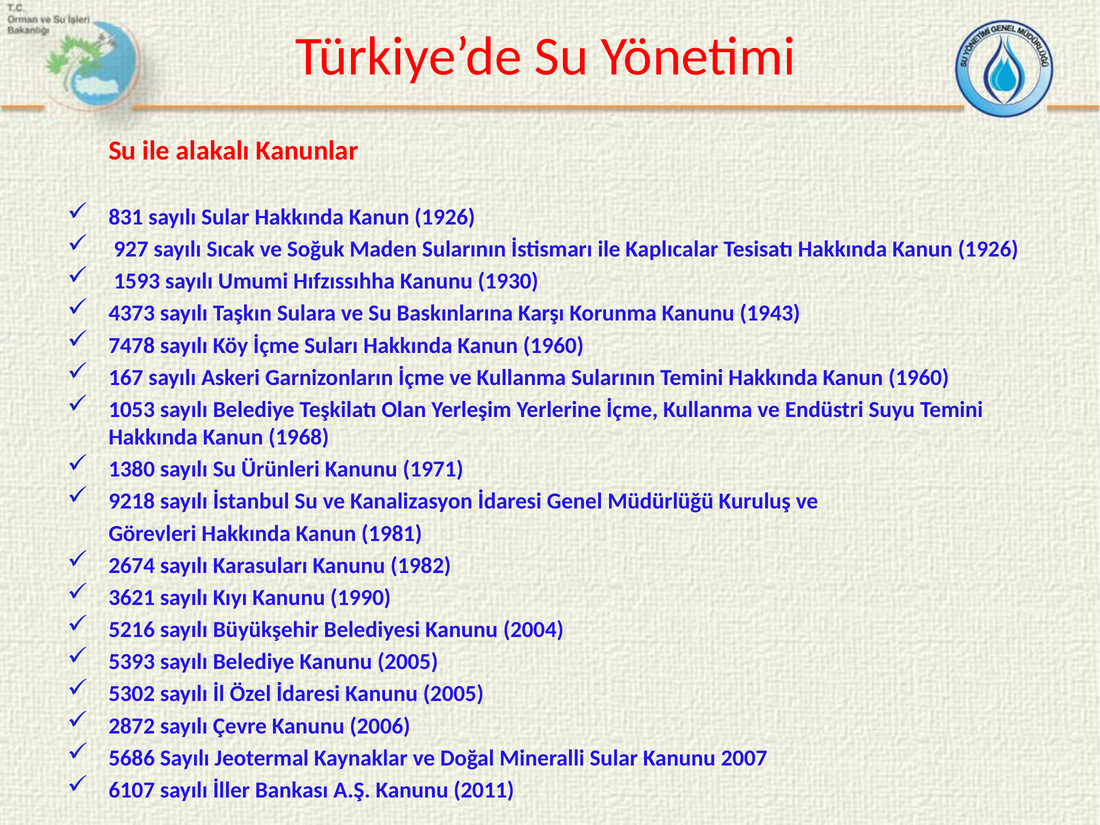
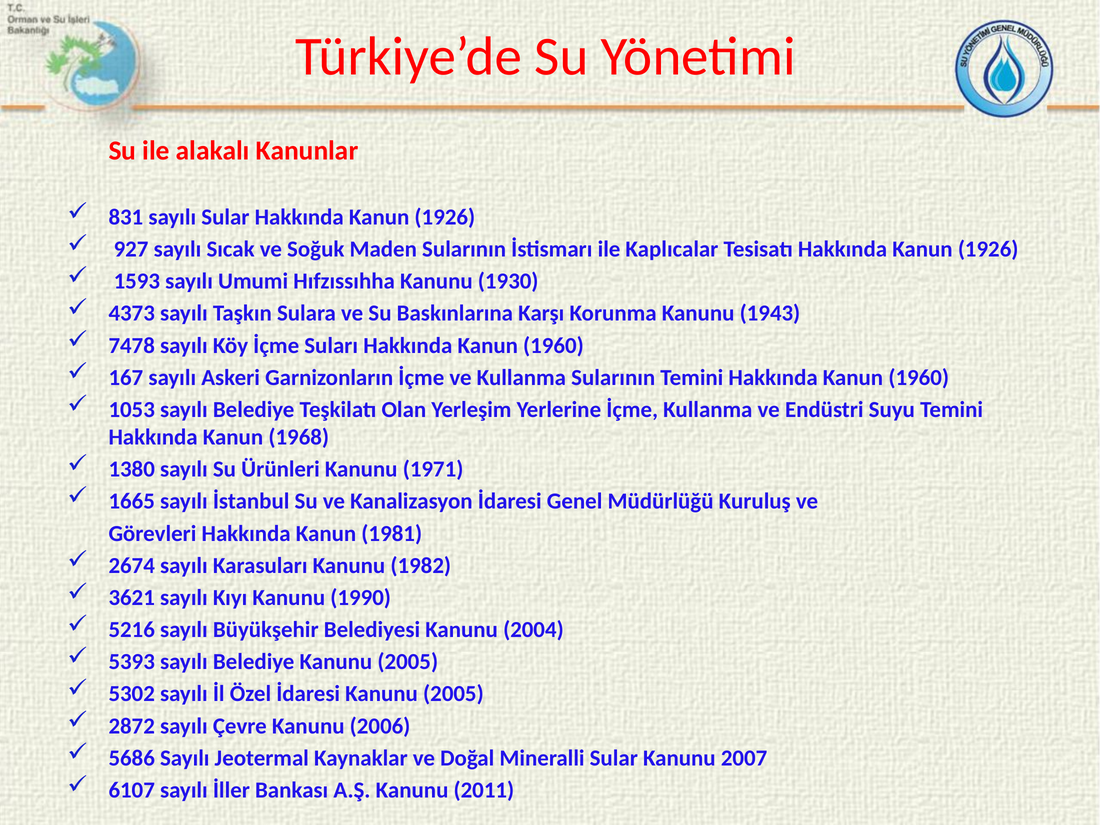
9218: 9218 -> 1665
